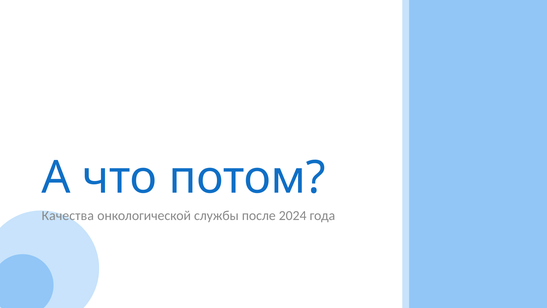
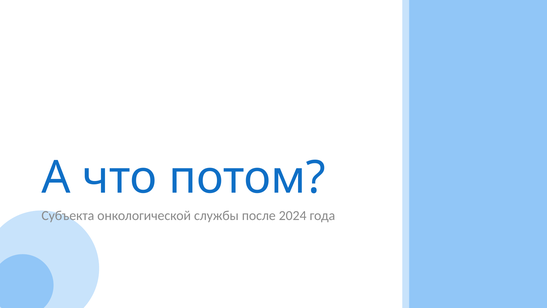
Качества: Качества -> Субъекта
